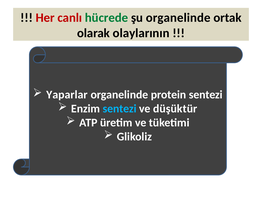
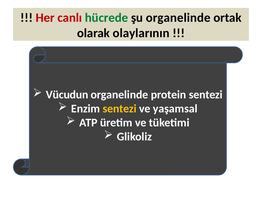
Yaparlar: Yaparlar -> Vücudun
sentezi at (120, 108) colour: light blue -> yellow
düşüktür: düşüktür -> yaşamsal
